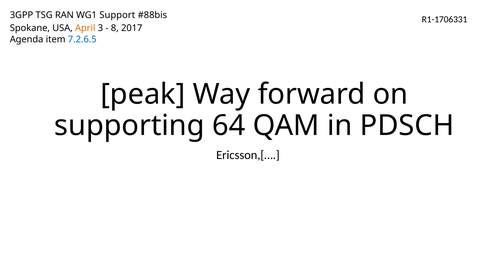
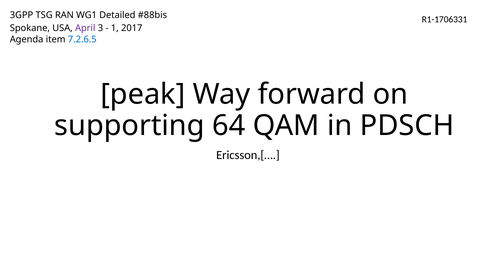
Support: Support -> Detailed
April colour: orange -> purple
8: 8 -> 1
